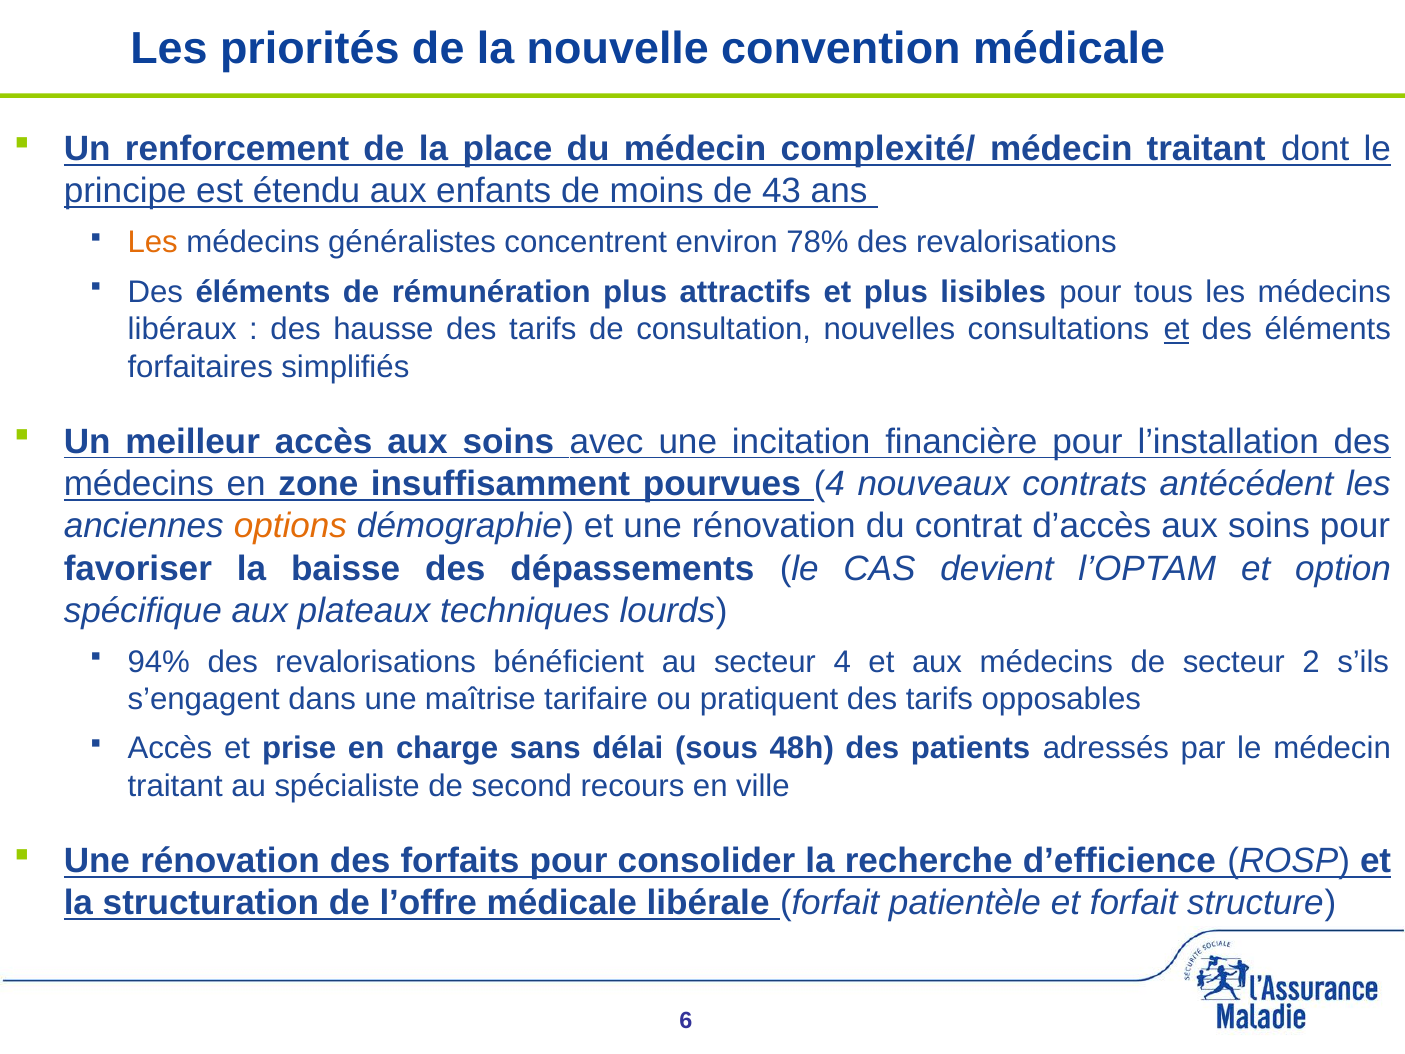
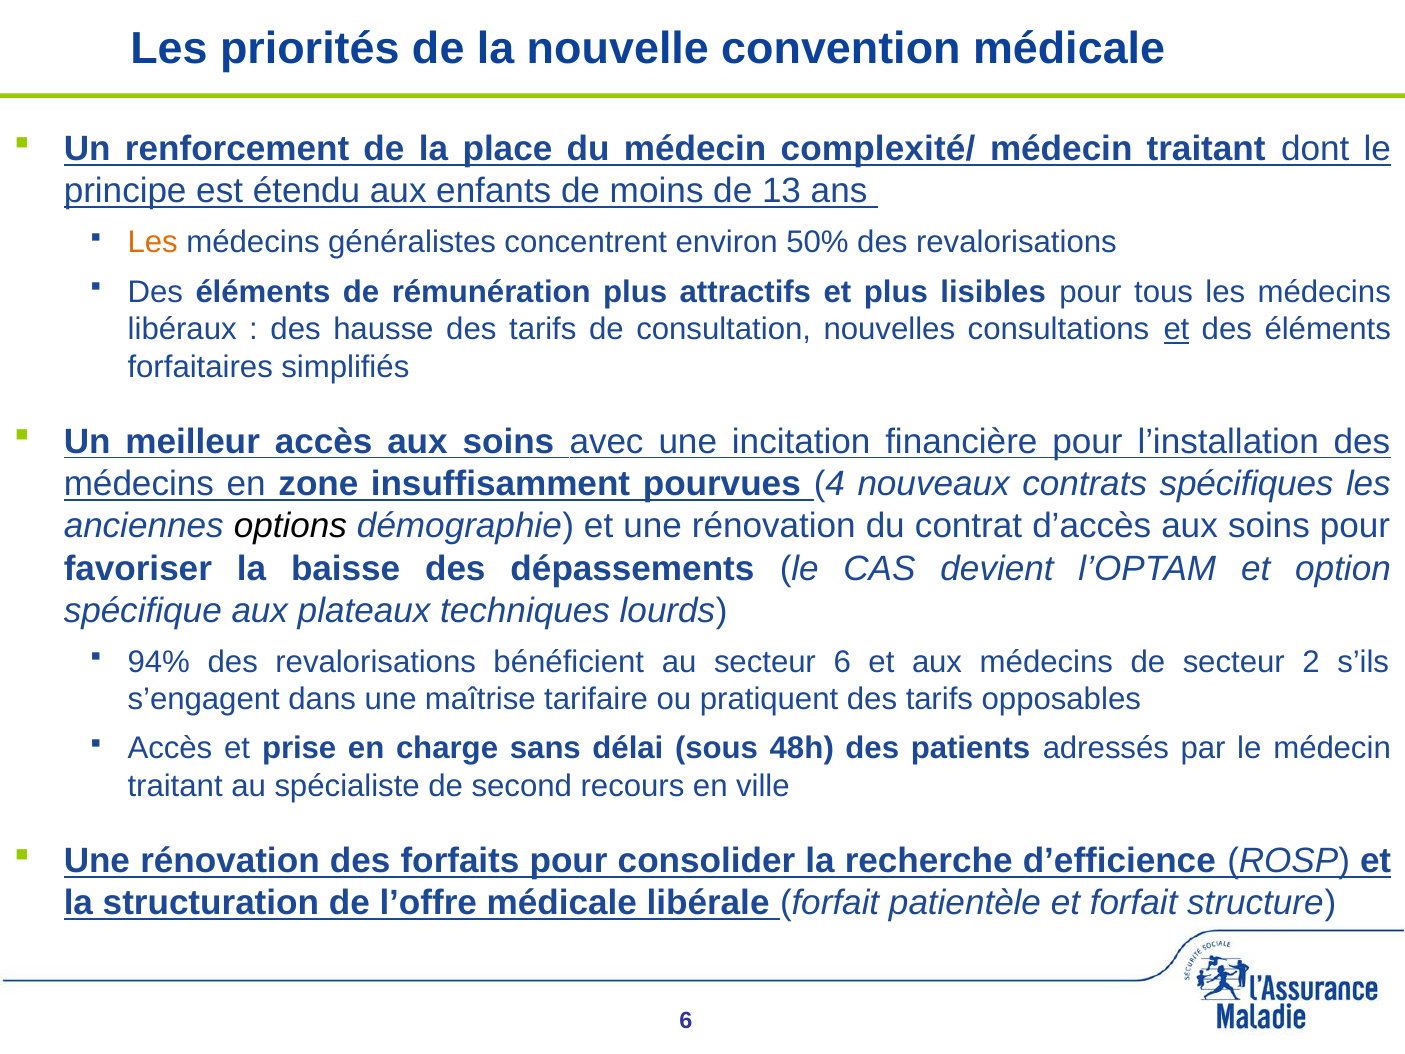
43: 43 -> 13
78%: 78% -> 50%
antécédent: antécédent -> spécifiques
options colour: orange -> black
secteur 4: 4 -> 6
